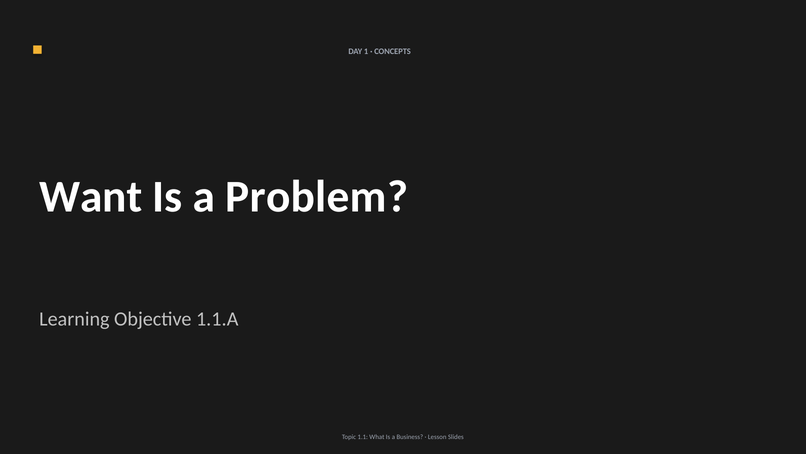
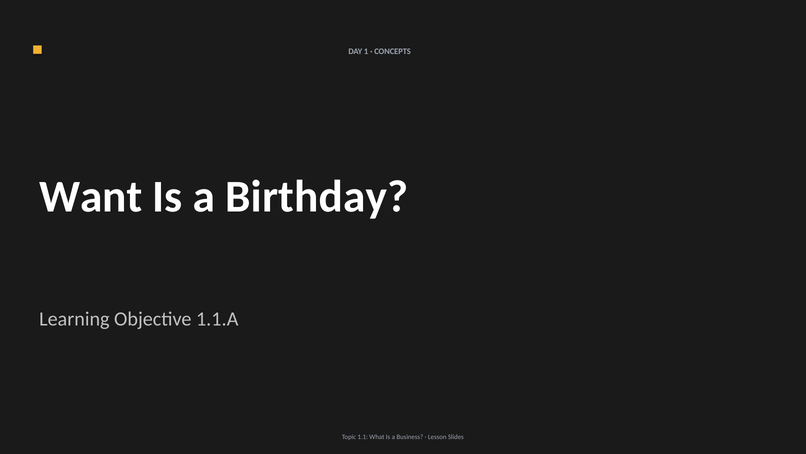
Problem: Problem -> Birthday
